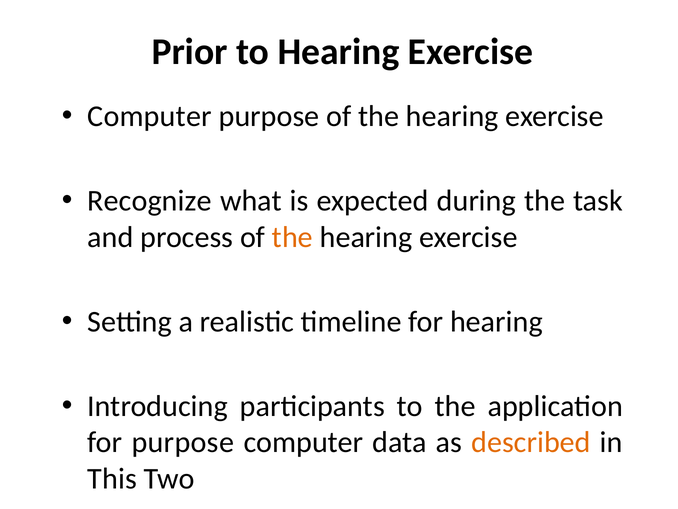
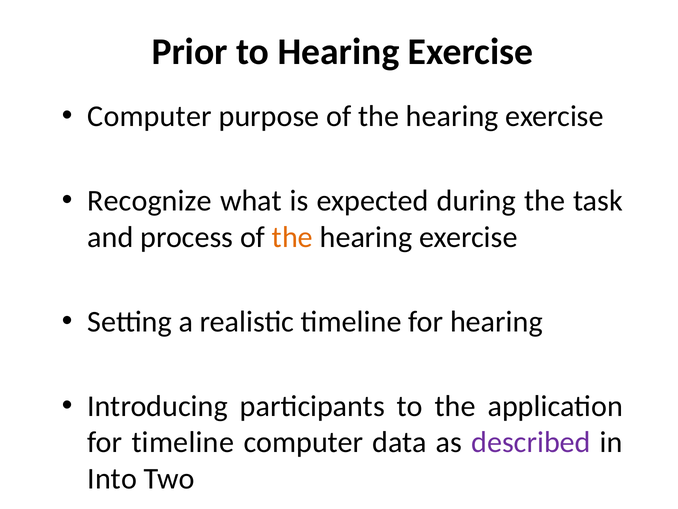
for purpose: purpose -> timeline
described colour: orange -> purple
This: This -> Into
